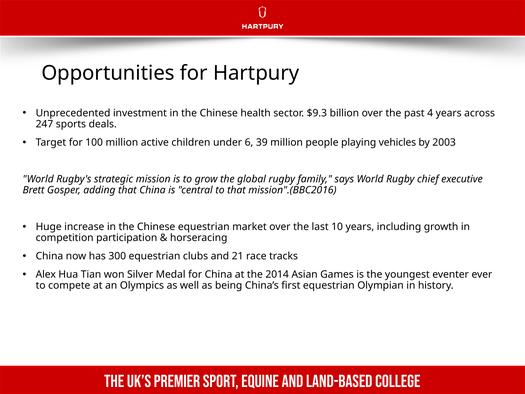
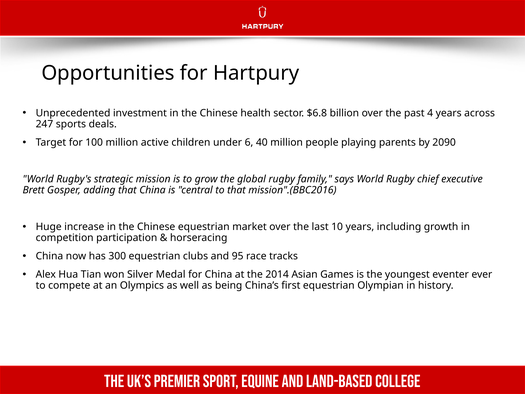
$9.3: $9.3 -> $6.8
39: 39 -> 40
vehicles: vehicles -> parents
2003: 2003 -> 2090
21: 21 -> 95
